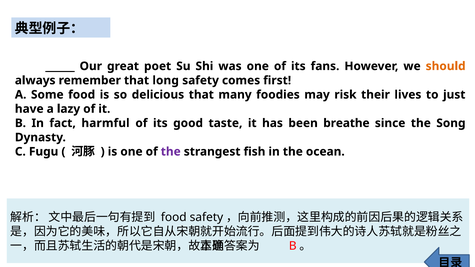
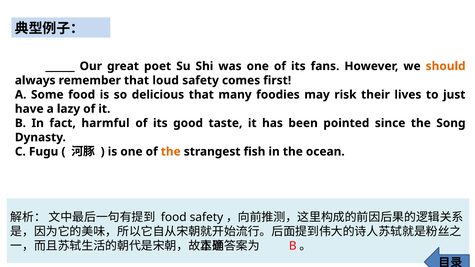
long: long -> loud
breathe: breathe -> pointed
the at (171, 152) colour: purple -> orange
